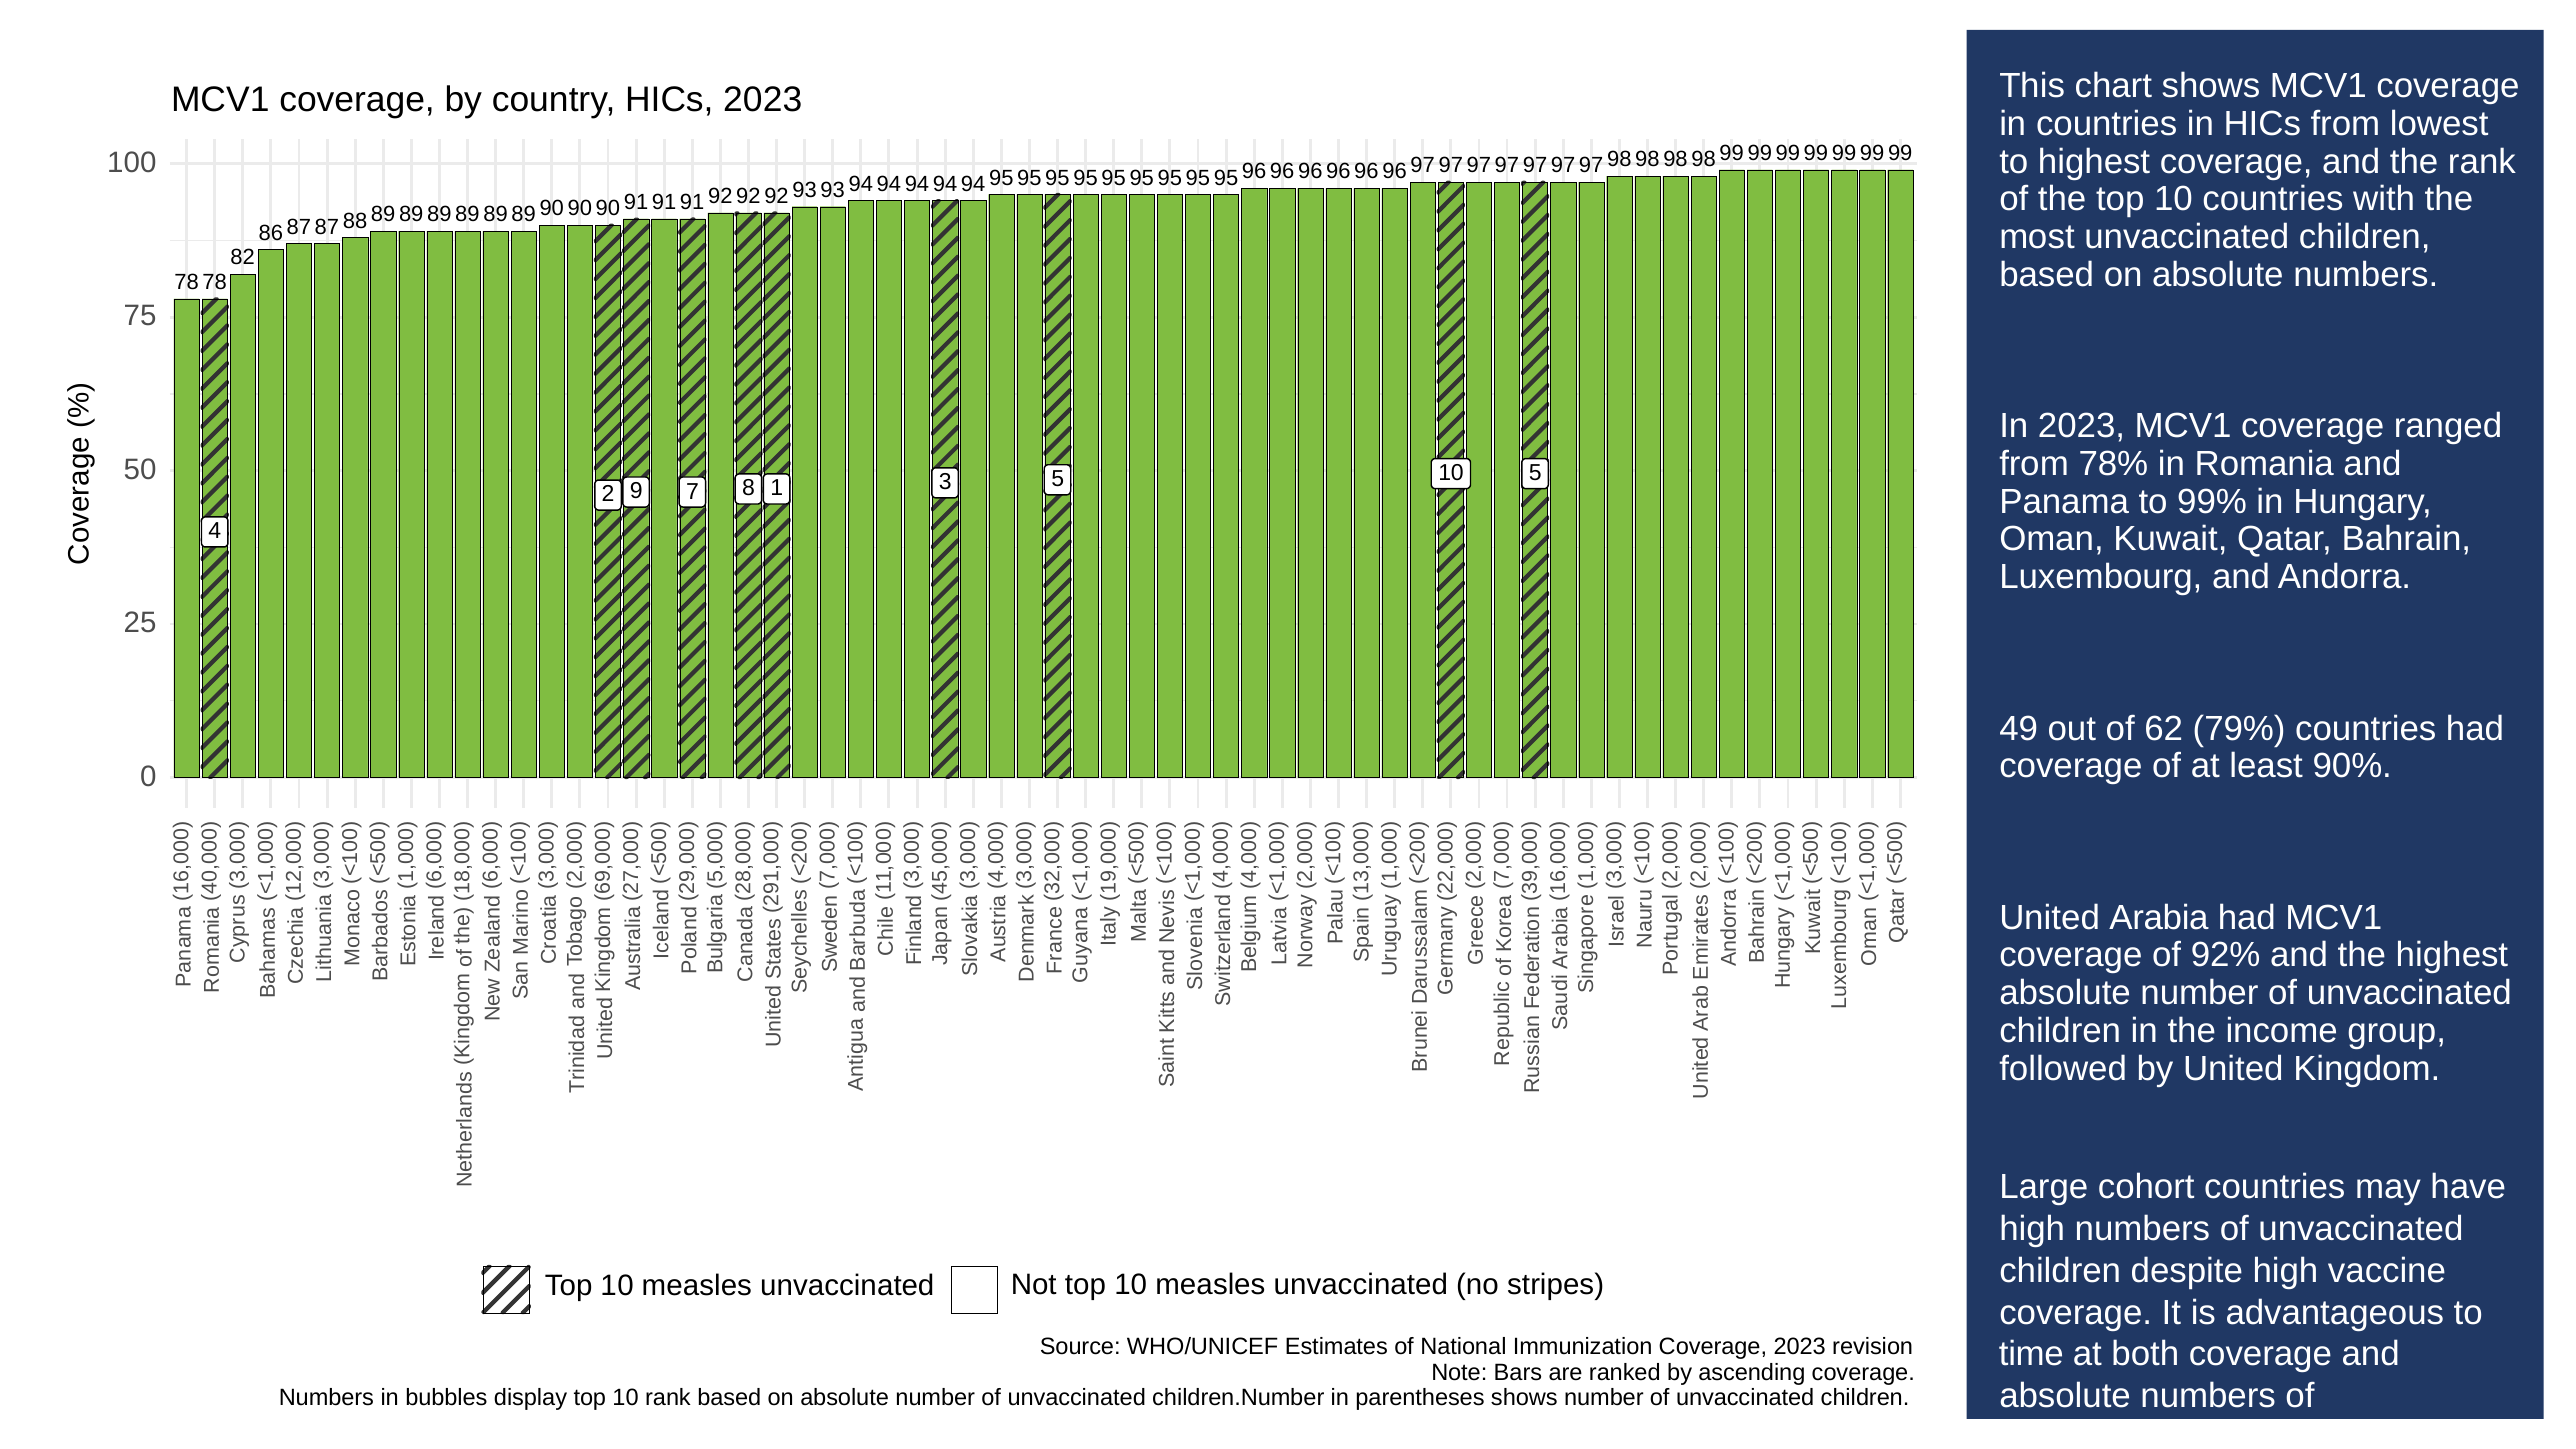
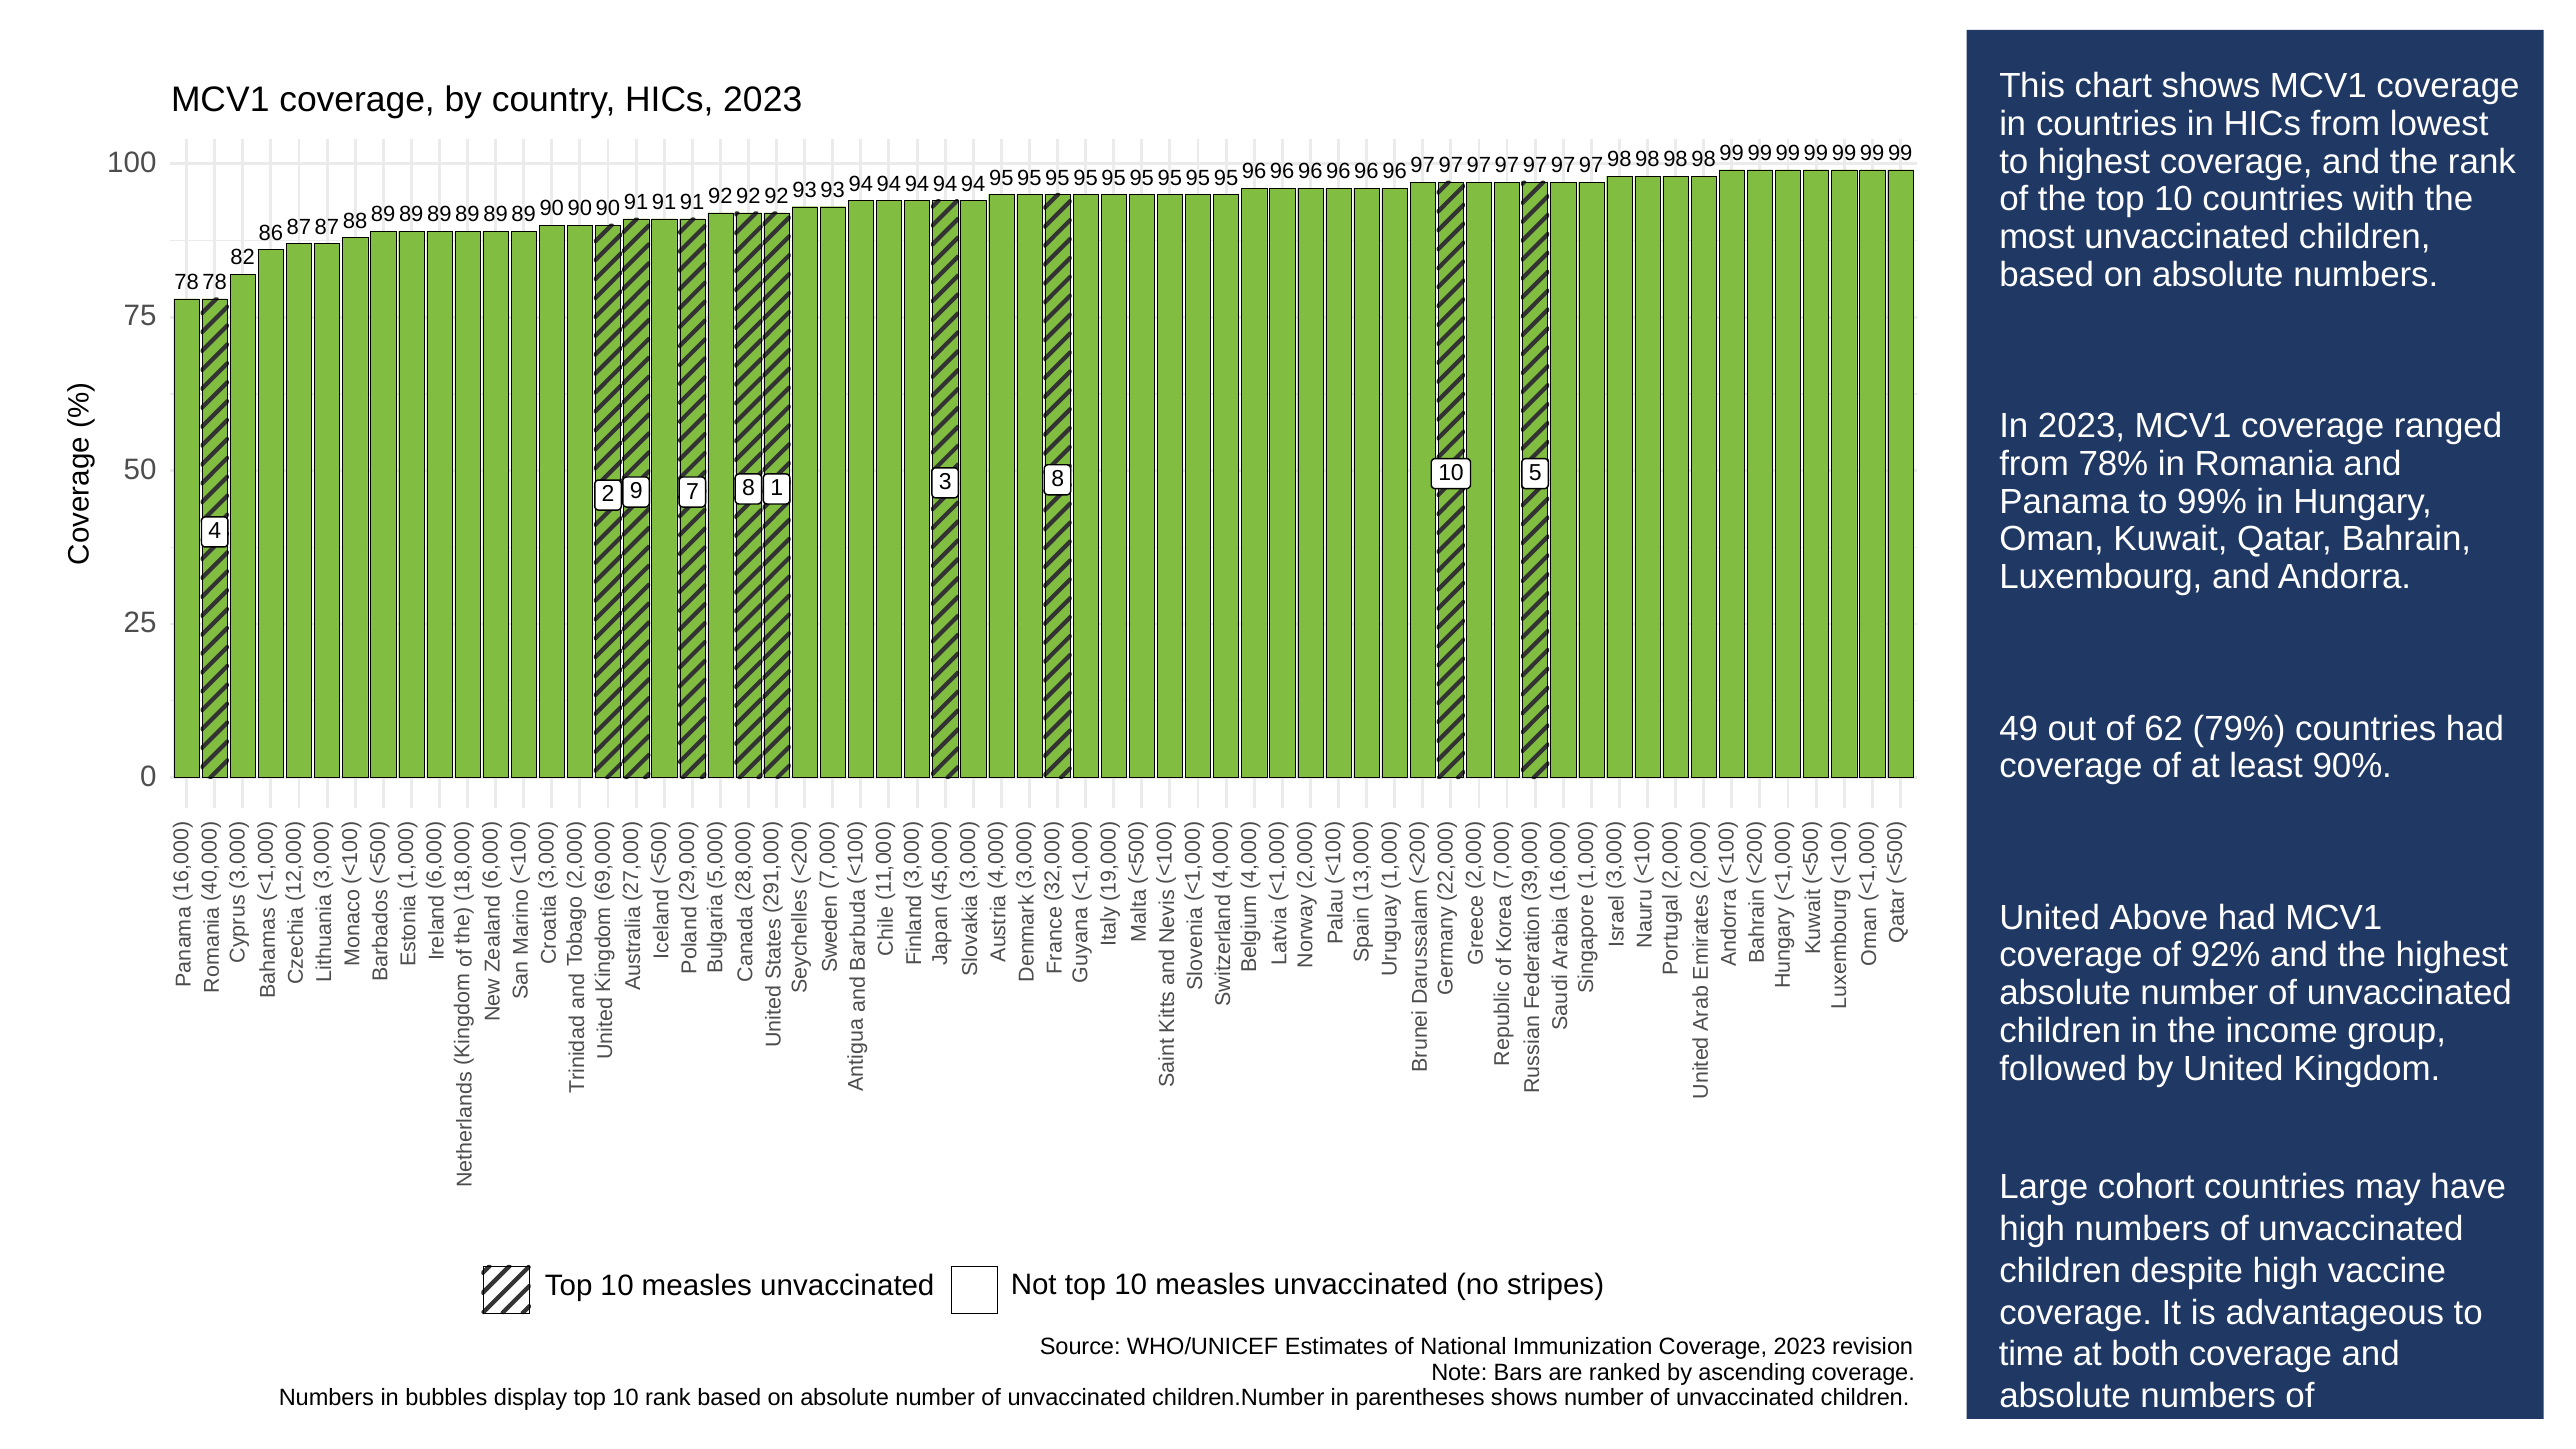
3 5: 5 -> 8
Arabia: Arabia -> Above
